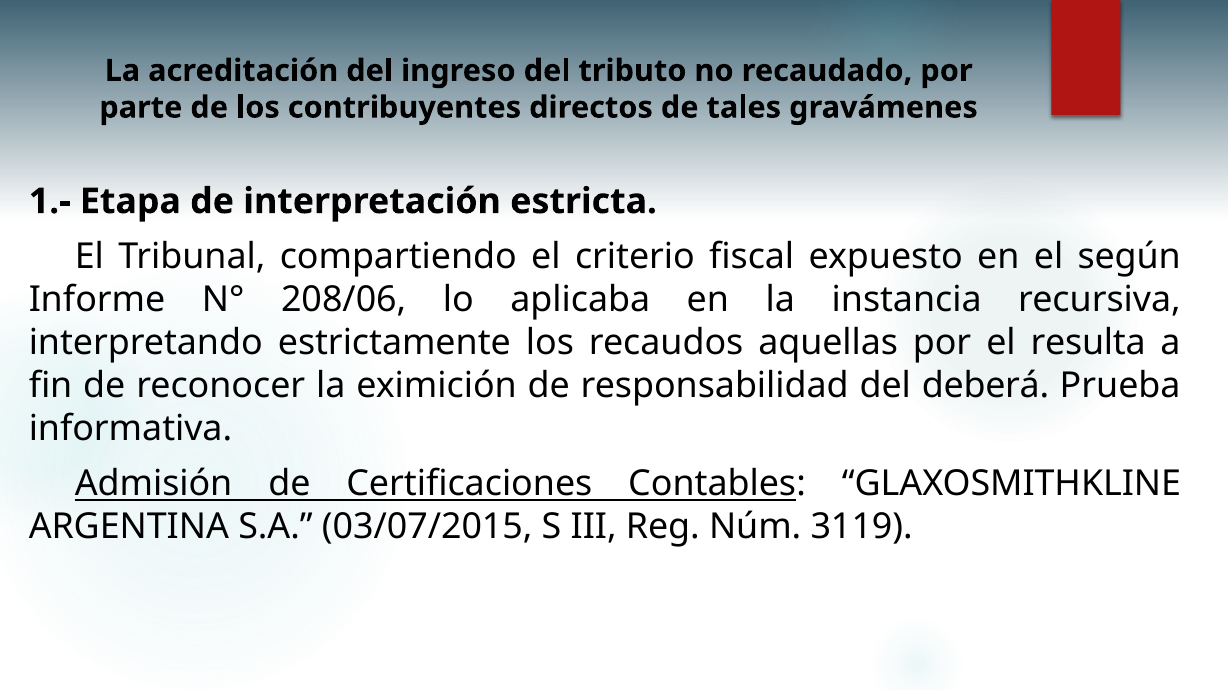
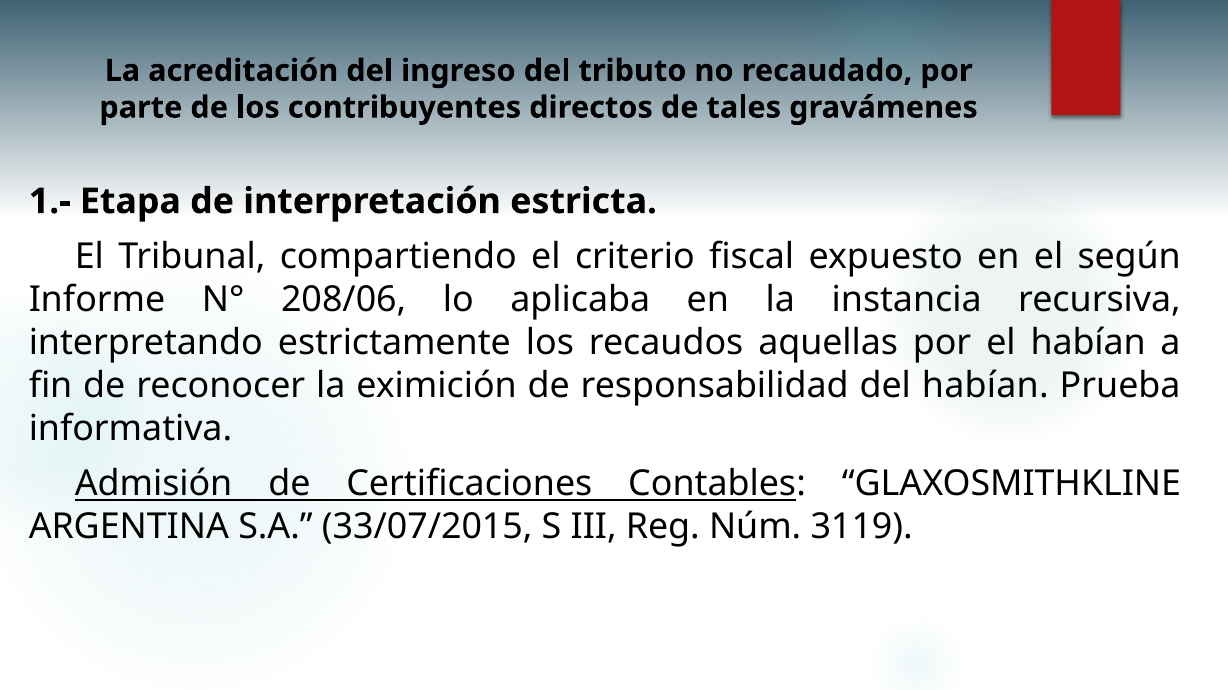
el resulta: resulta -> habían
del deberá: deberá -> habían
03/07/2015: 03/07/2015 -> 33/07/2015
